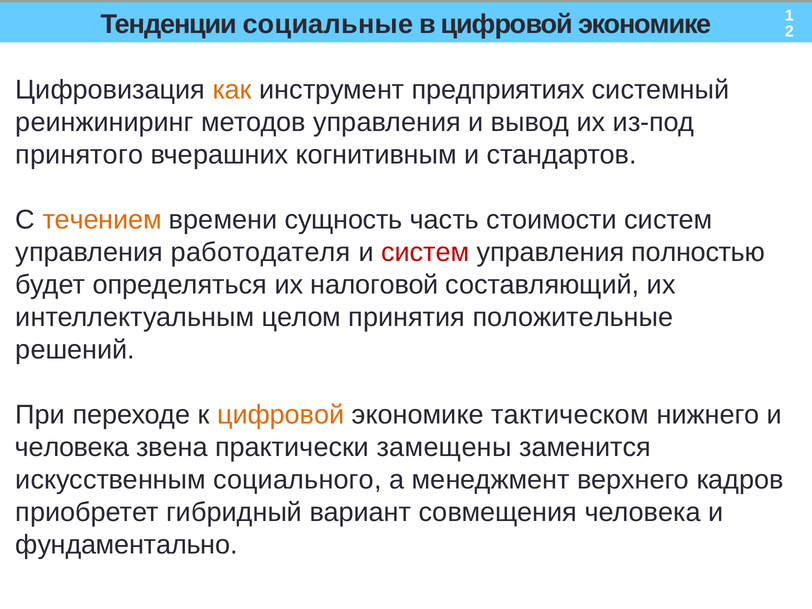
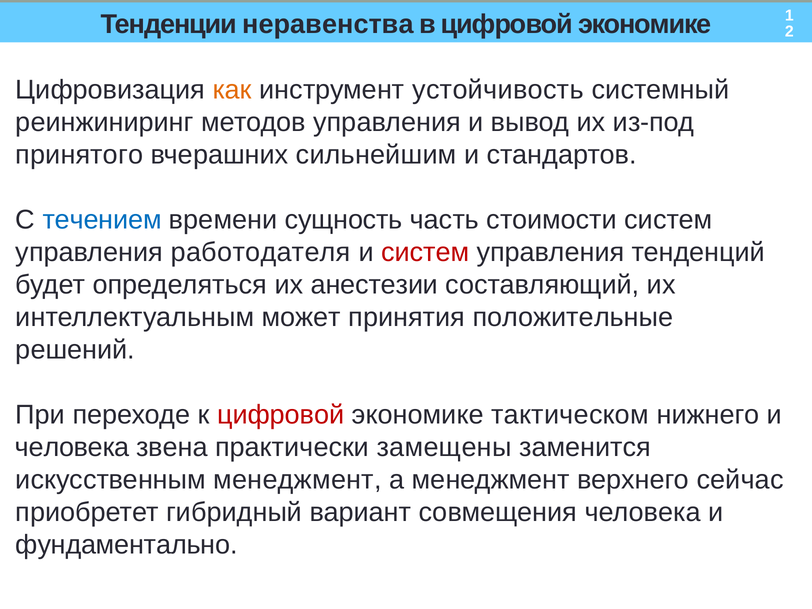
социальные: социальные -> неравенства
предприятиях: предприятиях -> устойчивость
когнитивным: когнитивным -> сильнейшим
течением colour: orange -> blue
полностью: полностью -> тенденций
налоговой: налоговой -> анестезии
целом: целом -> может
цифровой at (281, 415) colour: orange -> red
искусственным социального: социального -> менеджмент
кадров: кадров -> сейчас
